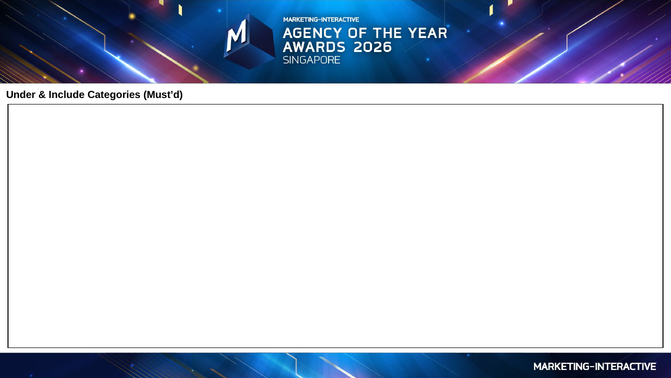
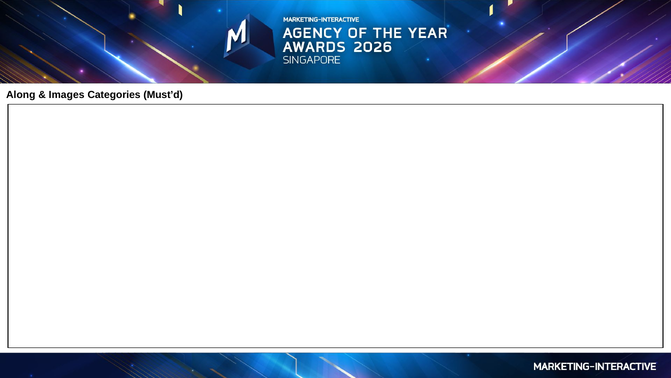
Under: Under -> Along
Include: Include -> Images
